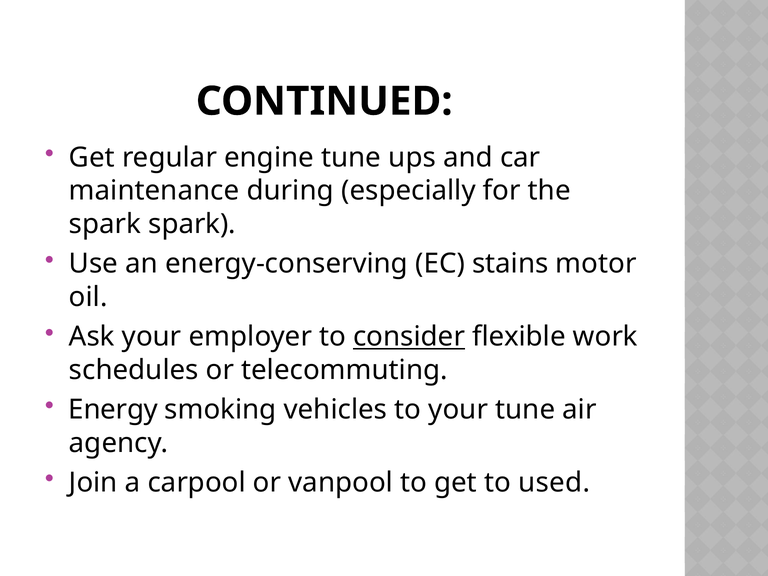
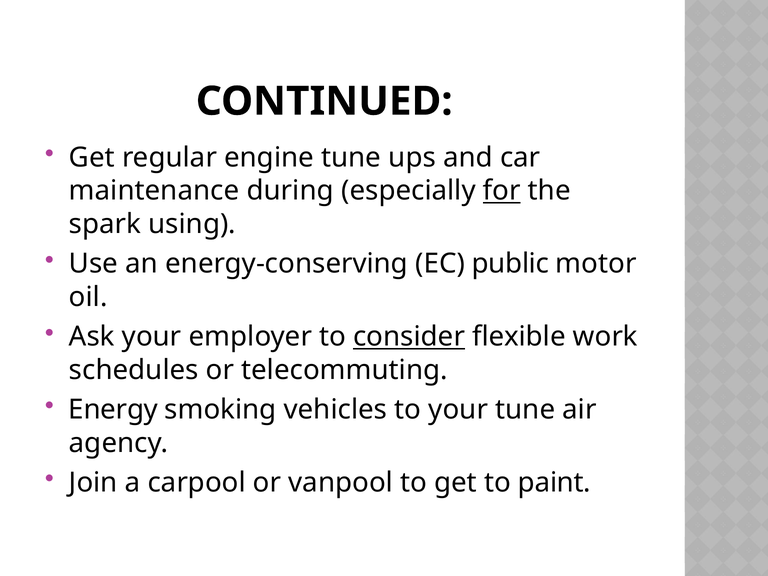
for underline: none -> present
spark spark: spark -> using
stains: stains -> public
used: used -> paint
